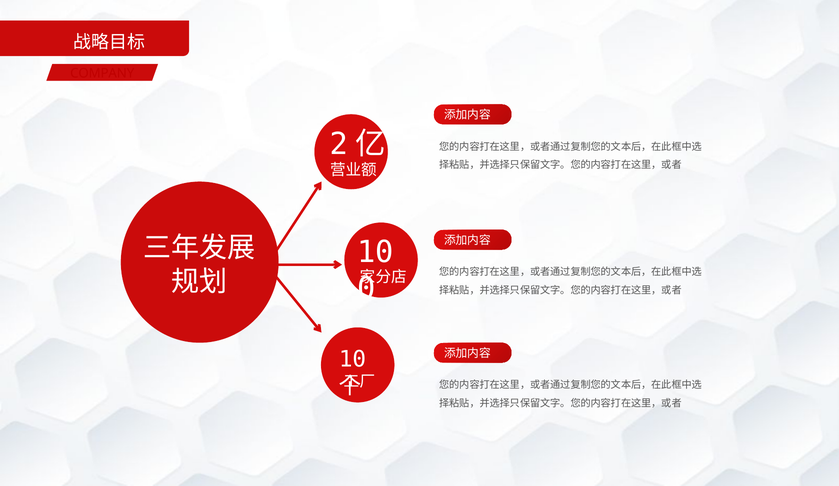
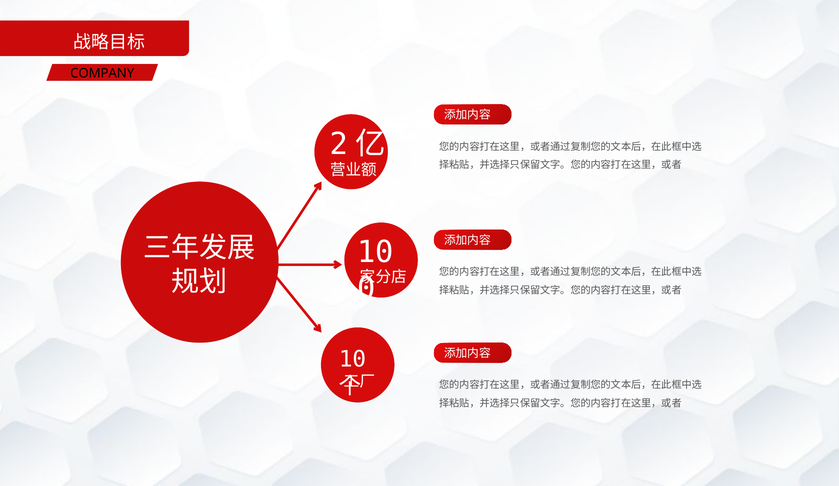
COMPANY colour: red -> black
